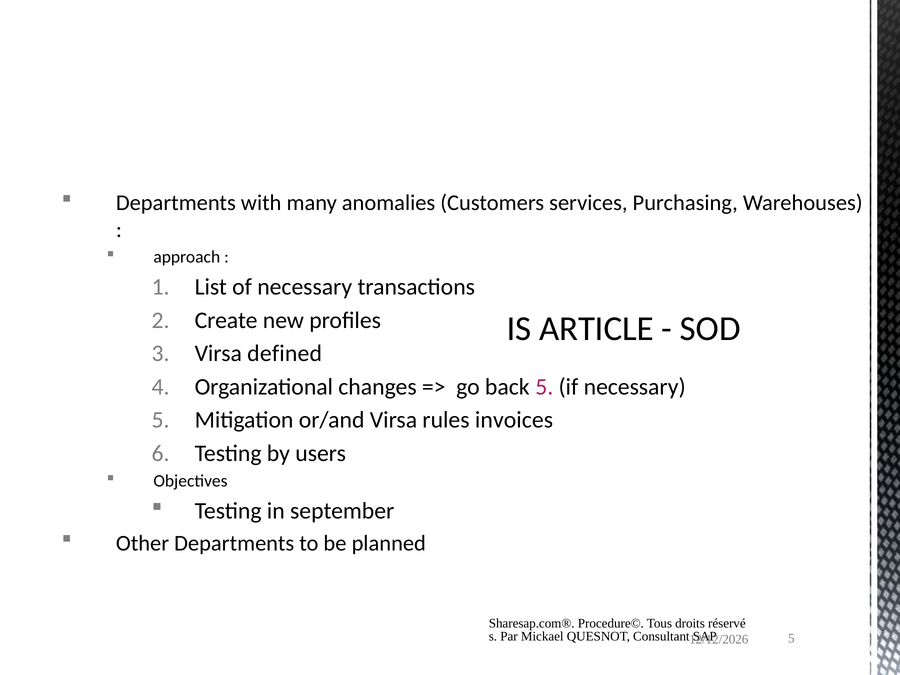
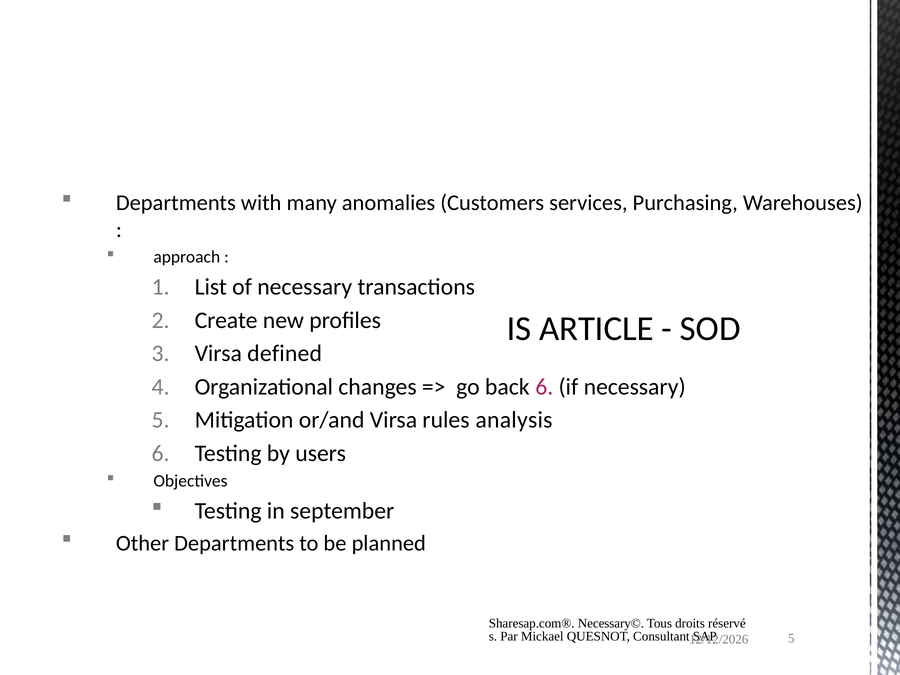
back 5: 5 -> 6
invoices: invoices -> analysis
Procedure©: Procedure© -> Necessary©
